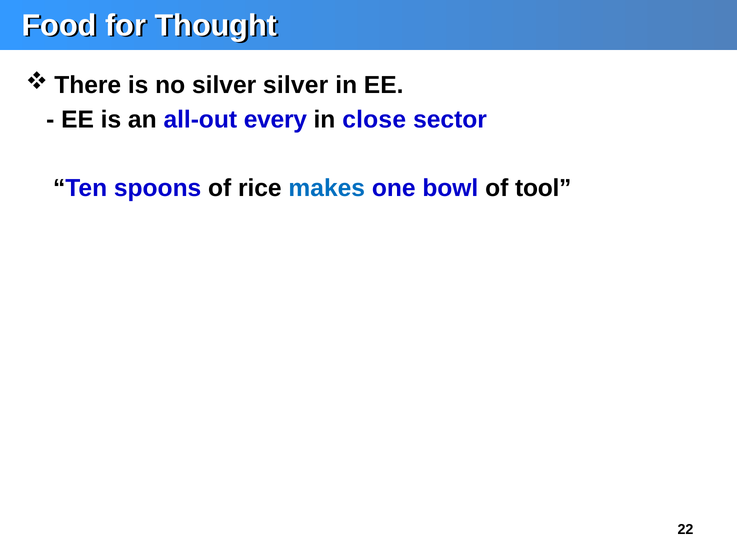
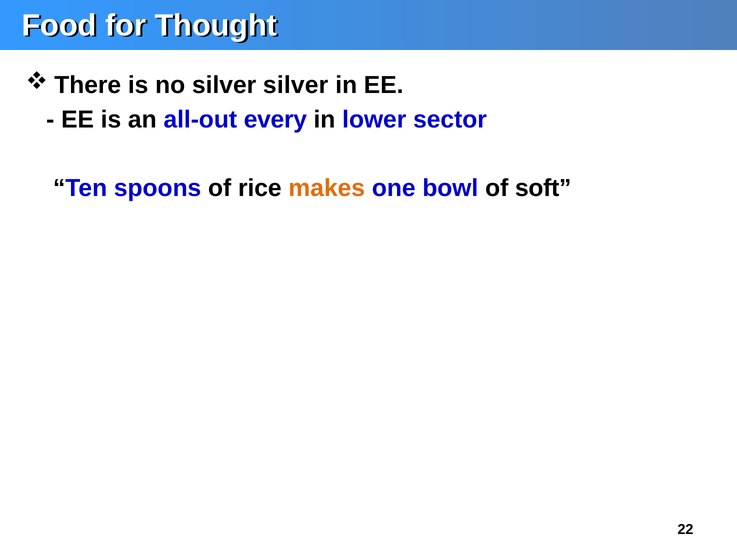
close: close -> lower
makes colour: blue -> orange
tool: tool -> soft
